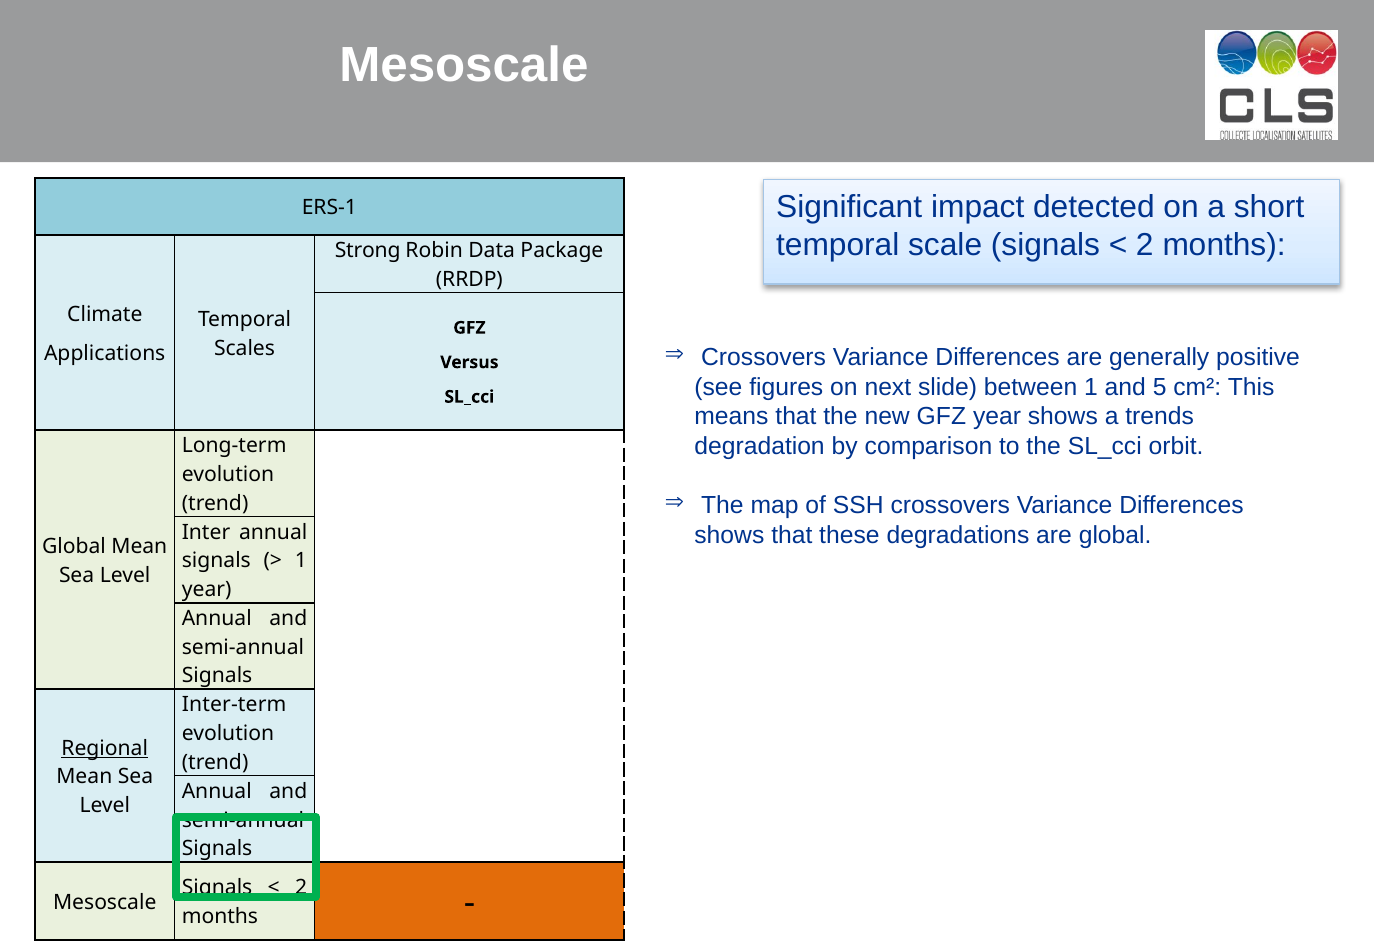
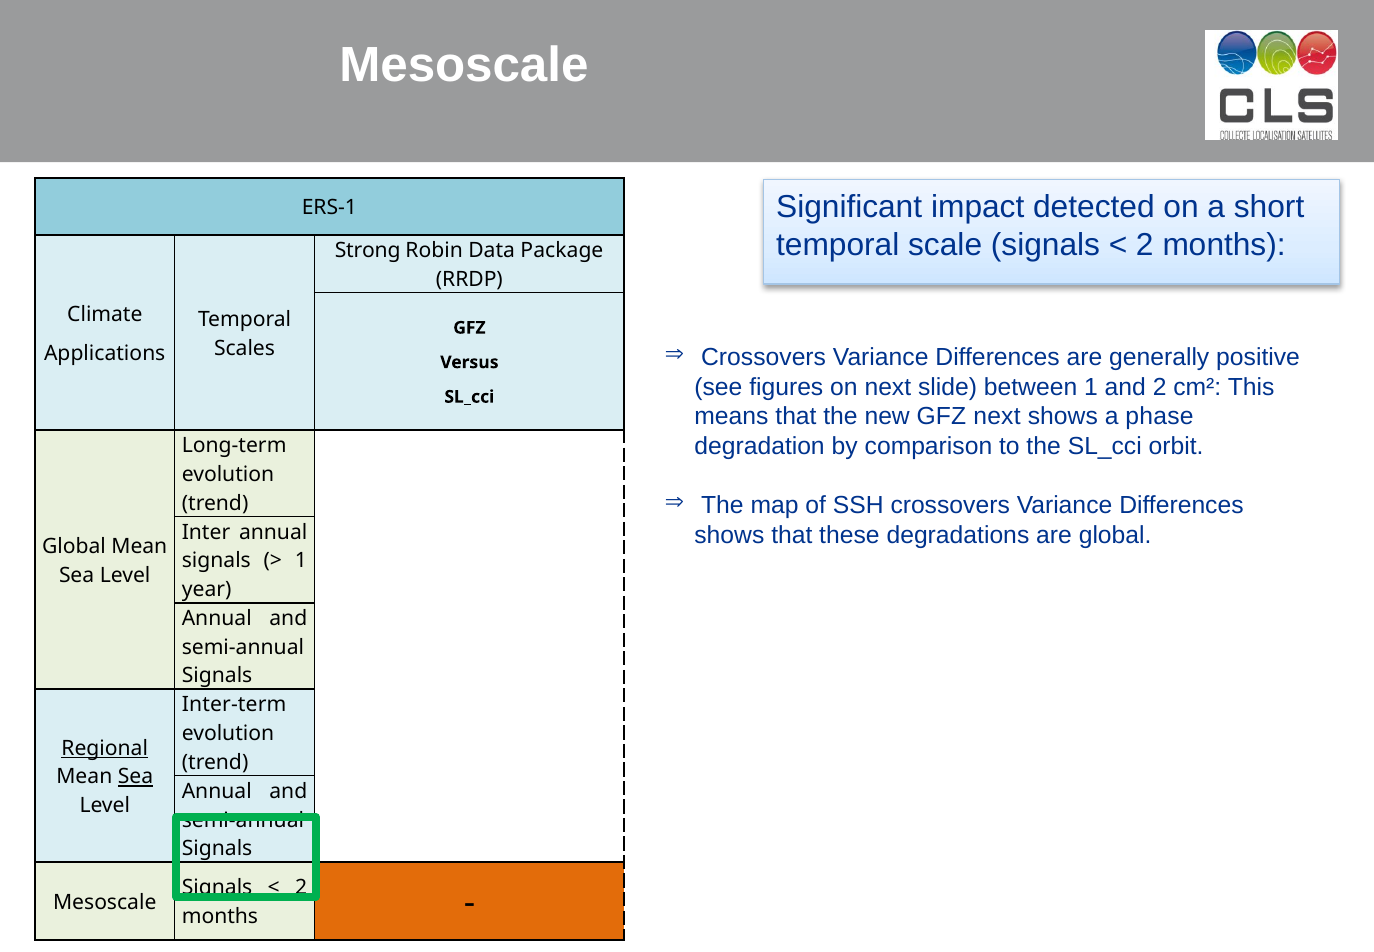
and 5: 5 -> 2
GFZ year: year -> next
trends: trends -> phase
Sea at (135, 776) underline: none -> present
